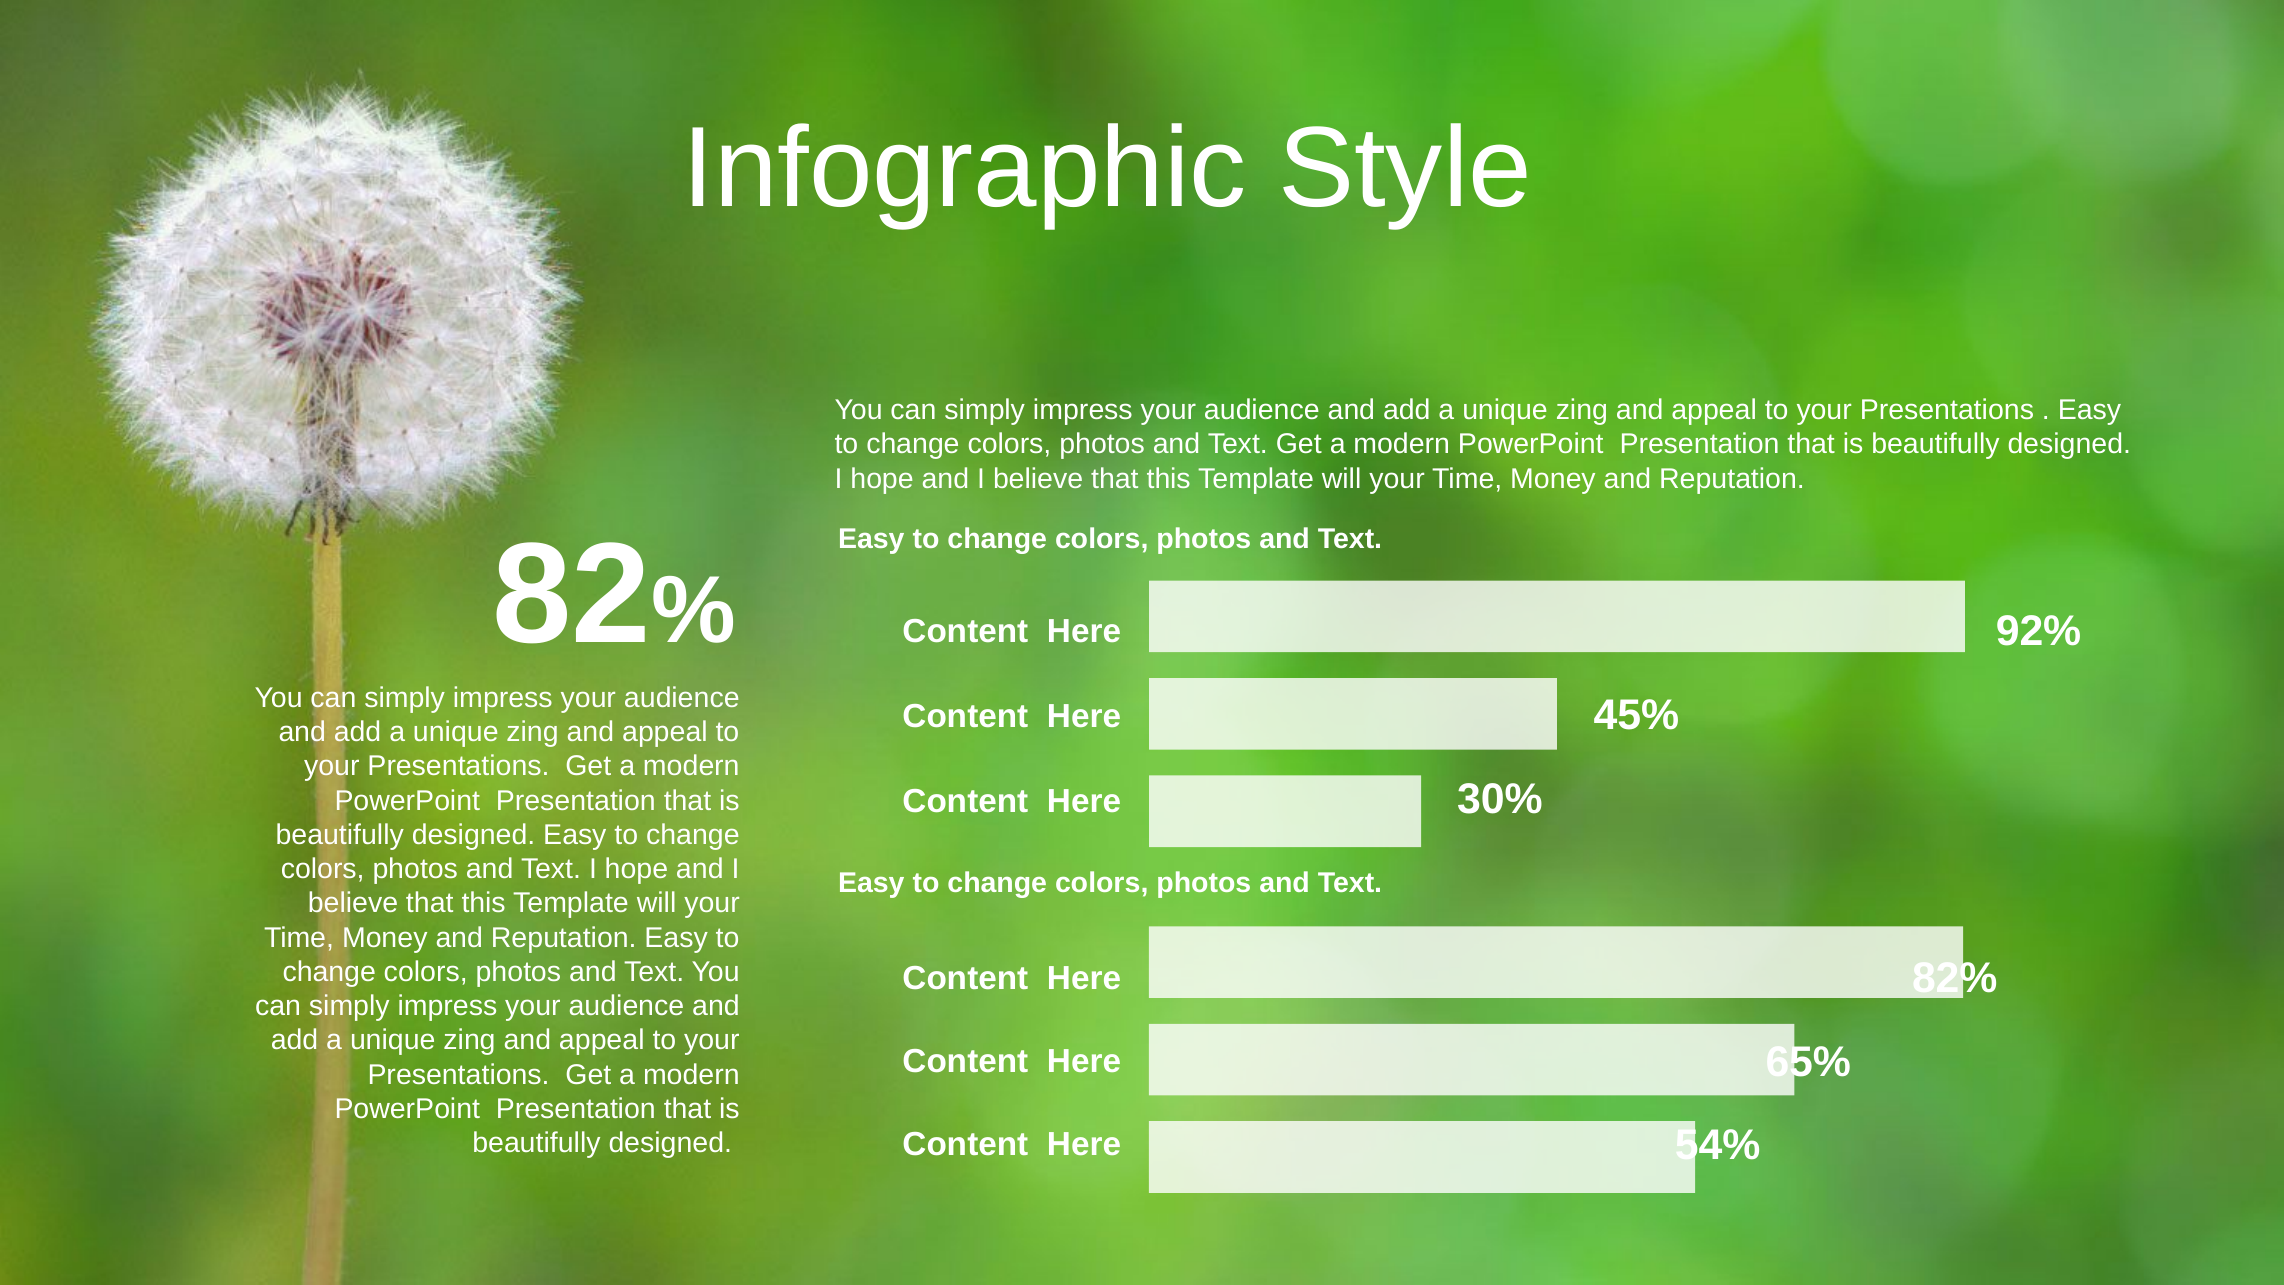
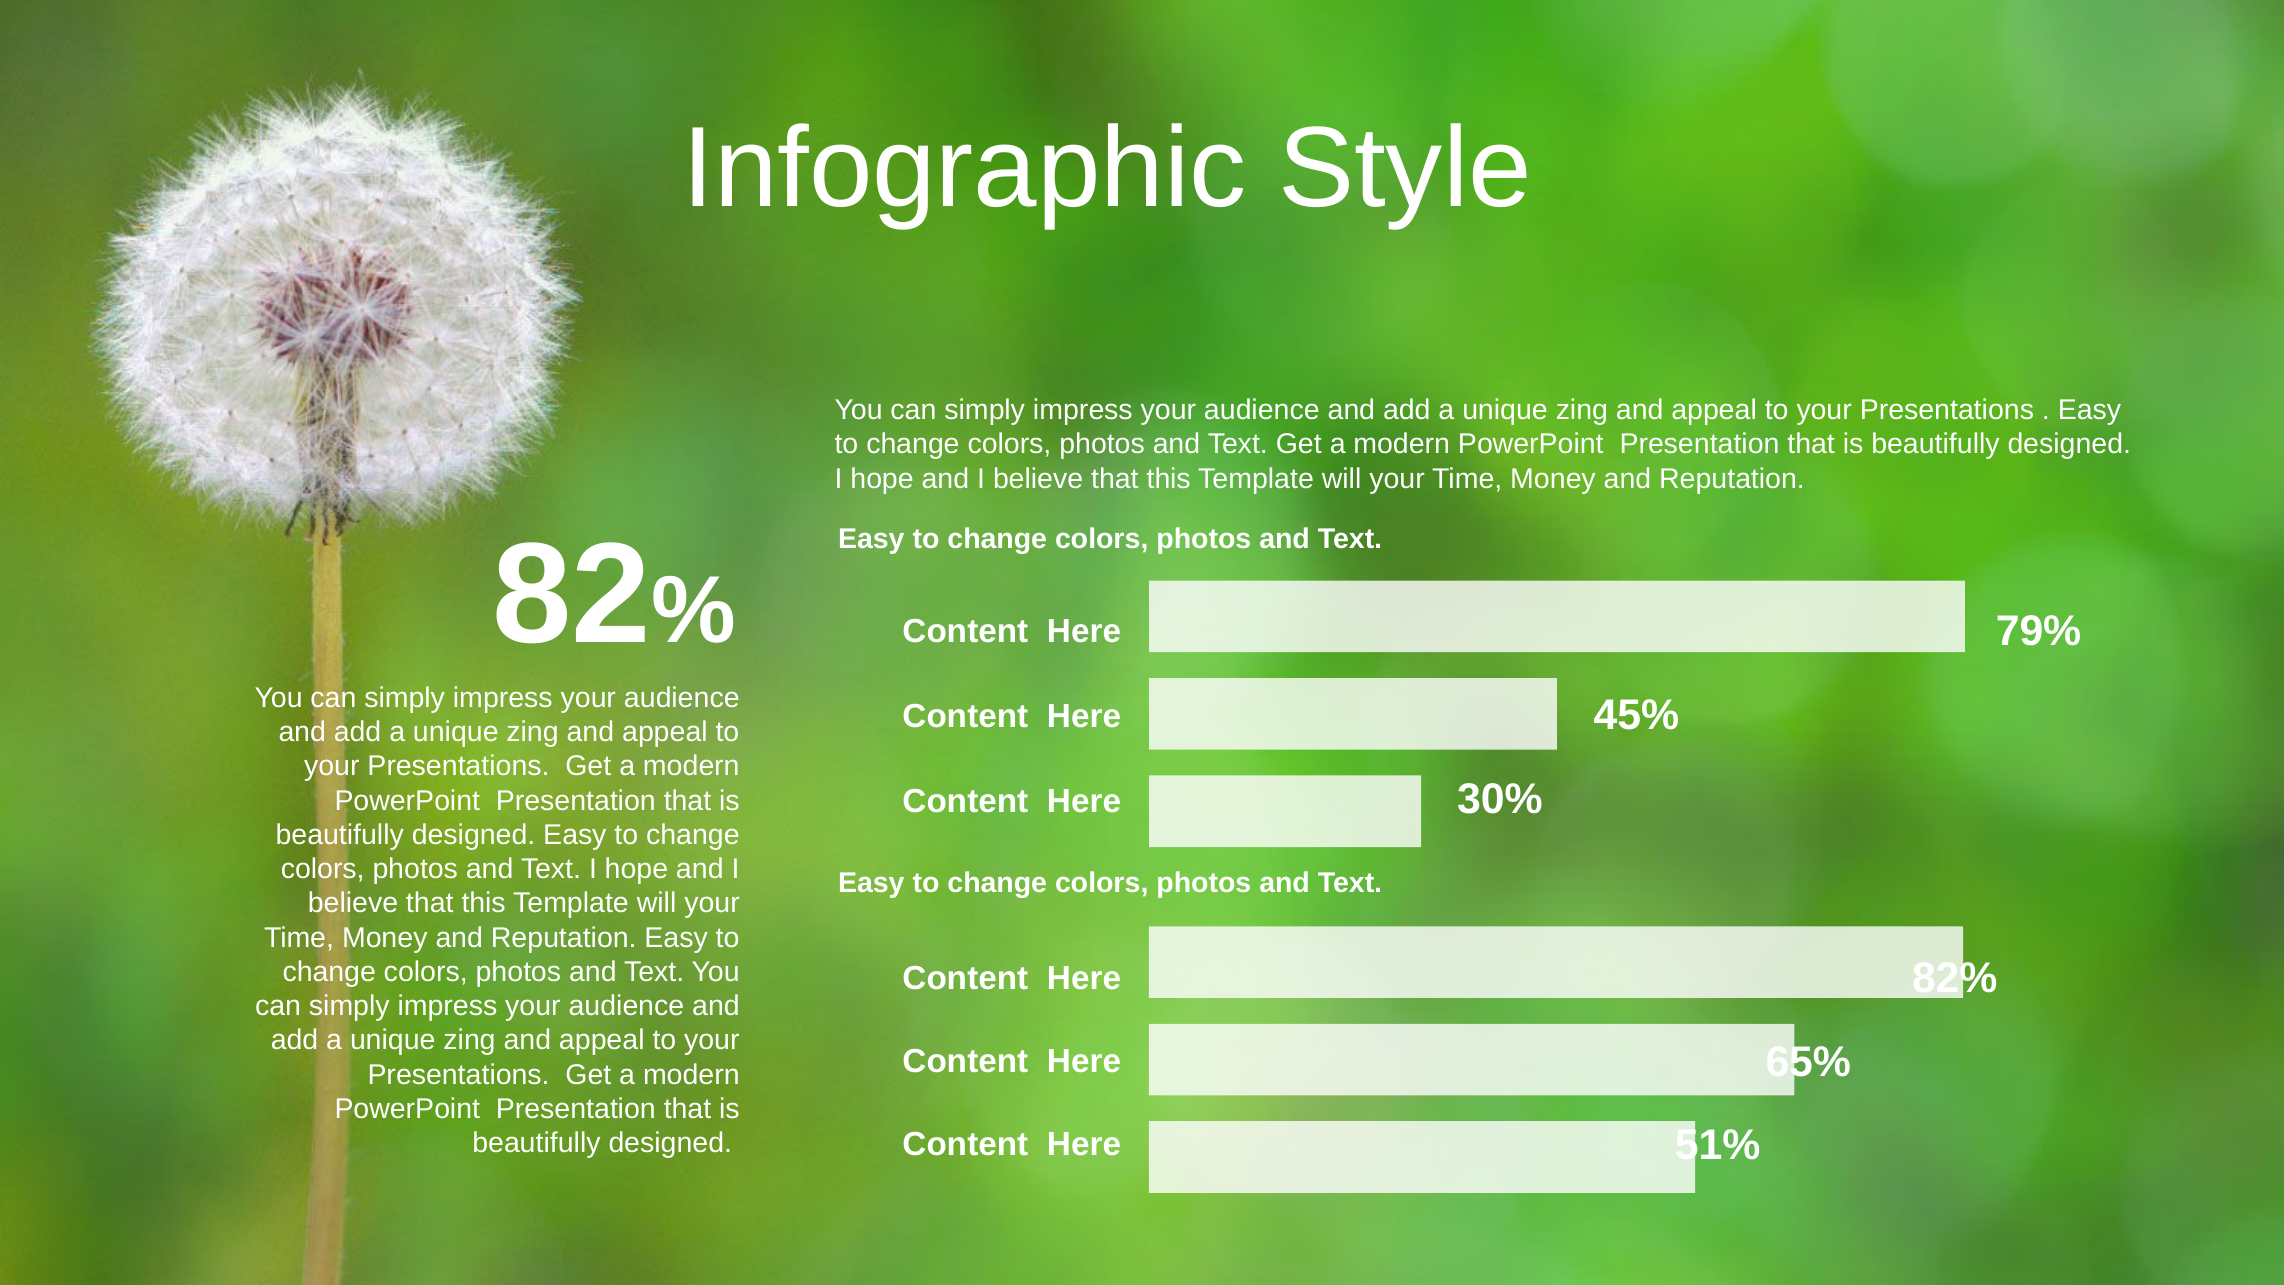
92%: 92% -> 79%
54%: 54% -> 51%
